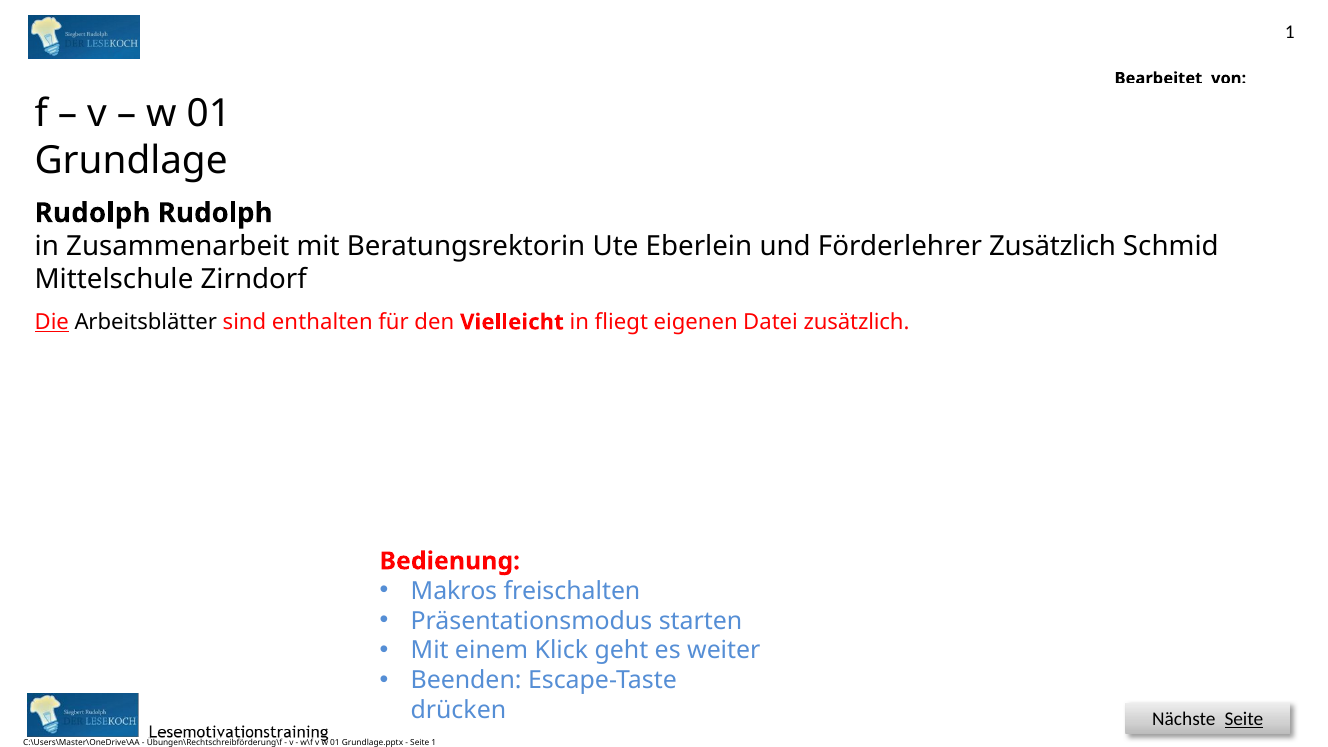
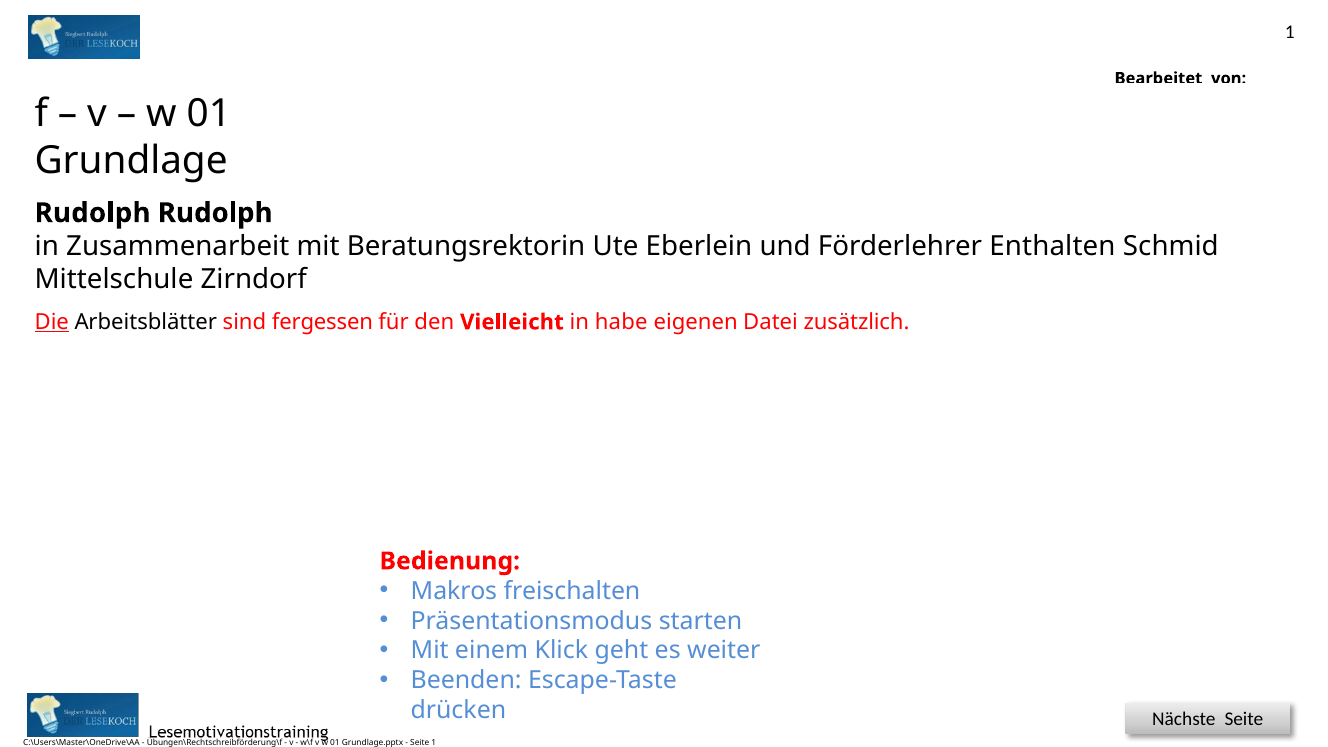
Förderlehrer Zusätzlich: Zusätzlich -> Enthalten
enthalten: enthalten -> fergessen
fliegt: fliegt -> habe
Seite at (1244, 720) underline: present -> none
